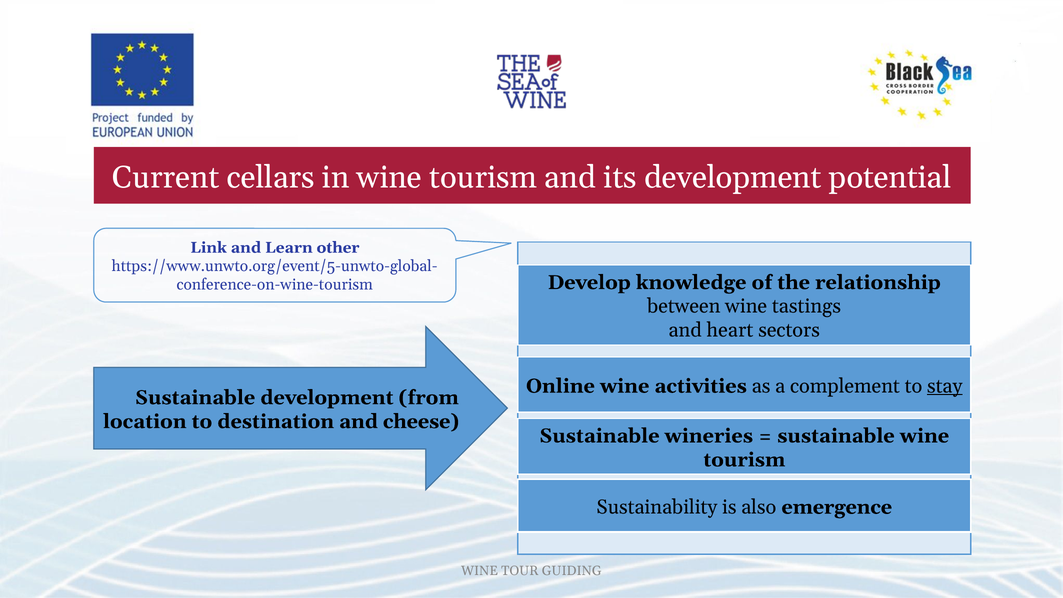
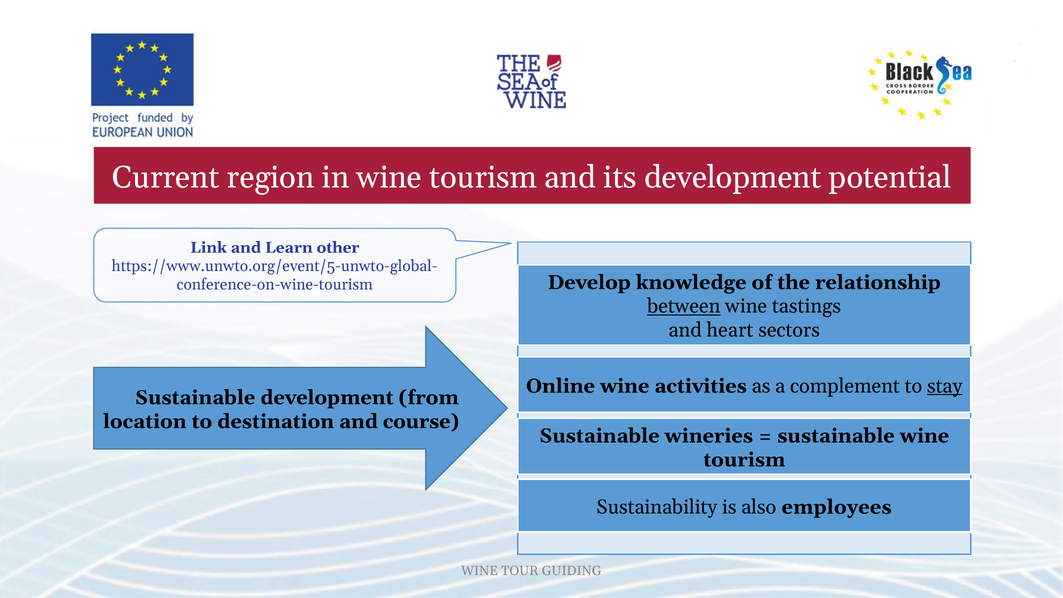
cellars: cellars -> region
between underline: none -> present
cheese: cheese -> course
emergence: emergence -> employees
